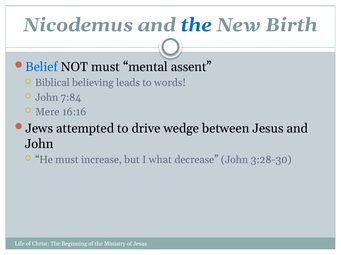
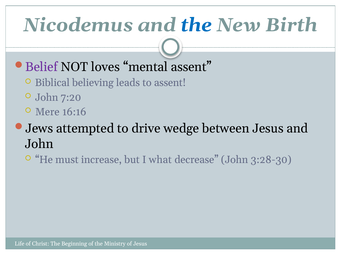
Belief colour: blue -> purple
NOT must: must -> loves
to words: words -> assent
7:84: 7:84 -> 7:20
